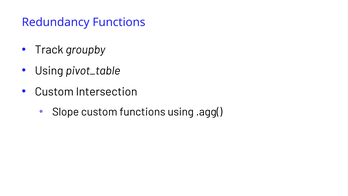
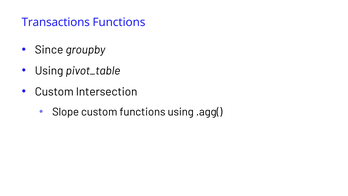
Redundancy: Redundancy -> Transactions
Track: Track -> Since
